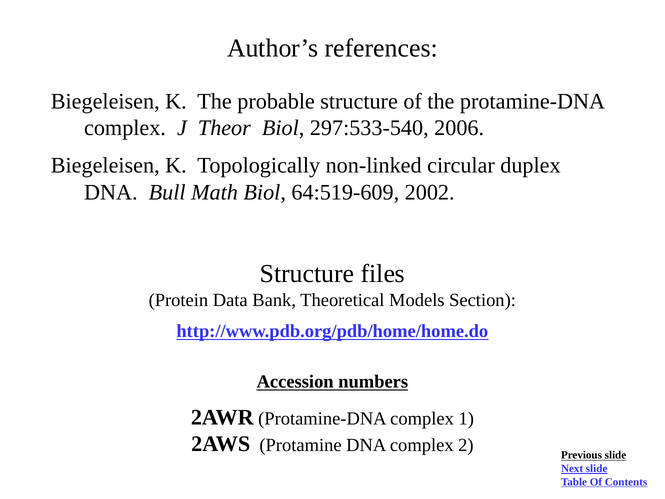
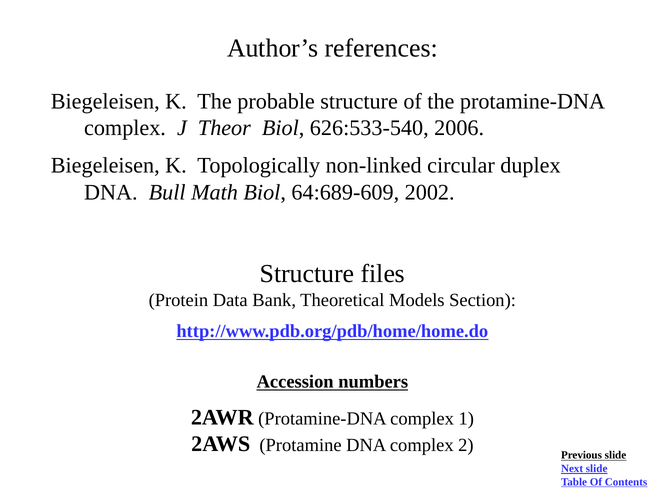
297:533-540: 297:533-540 -> 626:533-540
64:519-609: 64:519-609 -> 64:689-609
